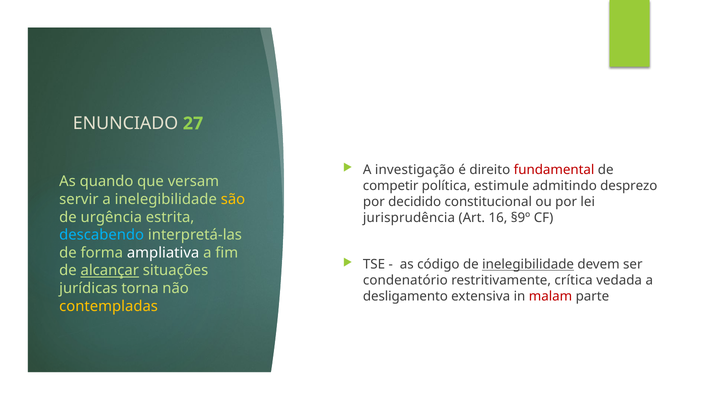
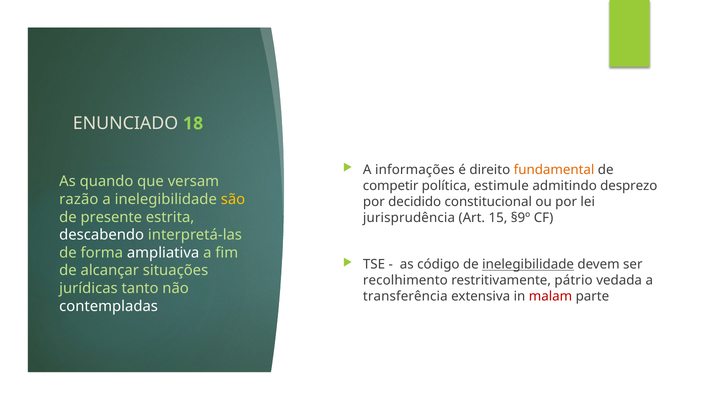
27: 27 -> 18
investigação: investigação -> informações
fundamental colour: red -> orange
servir: servir -> razão
urgência: urgência -> presente
16: 16 -> 15
descabendo colour: light blue -> white
alcançar underline: present -> none
condenatório: condenatório -> recolhimento
crítica: crítica -> pátrio
torna: torna -> tanto
desligamento: desligamento -> transferência
contempladas colour: yellow -> white
